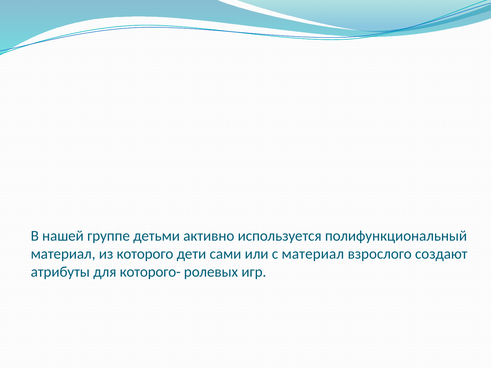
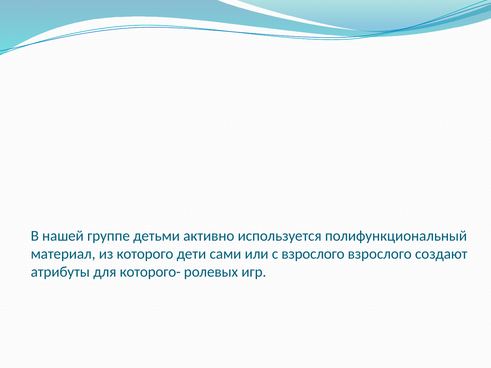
с материал: материал -> взрослого
